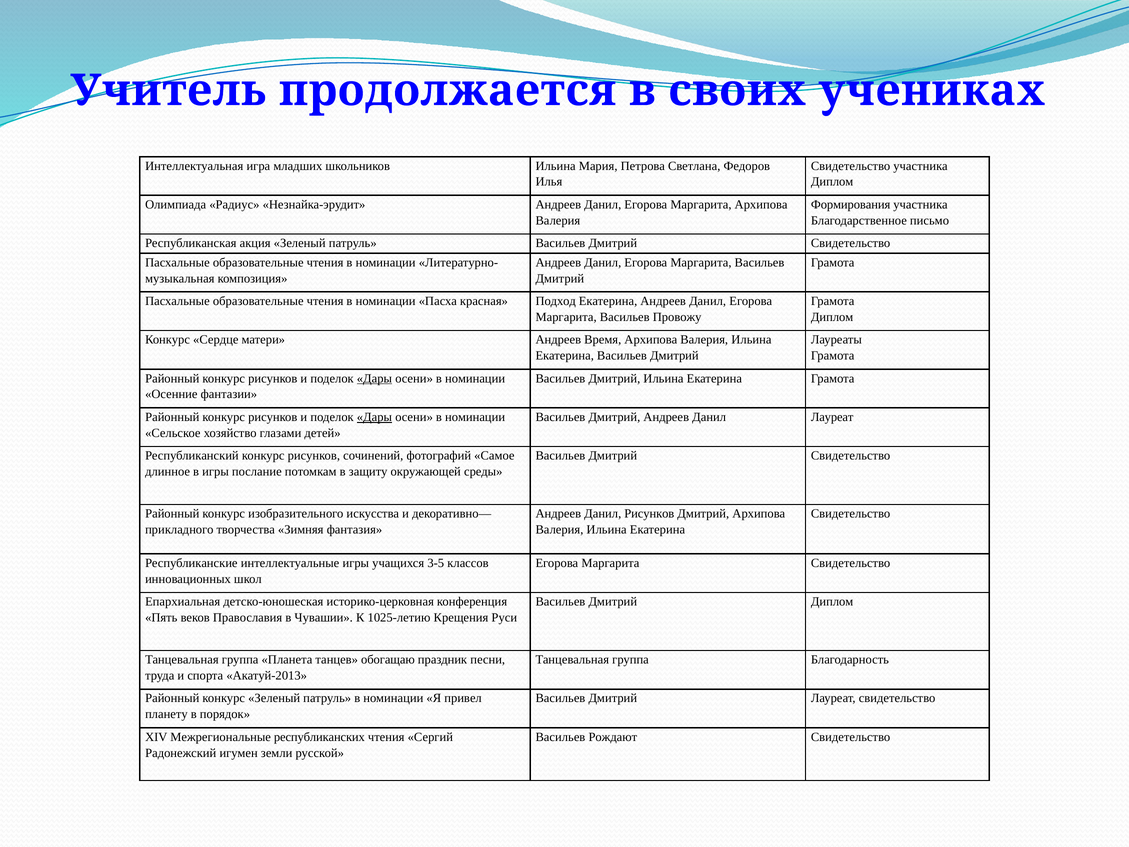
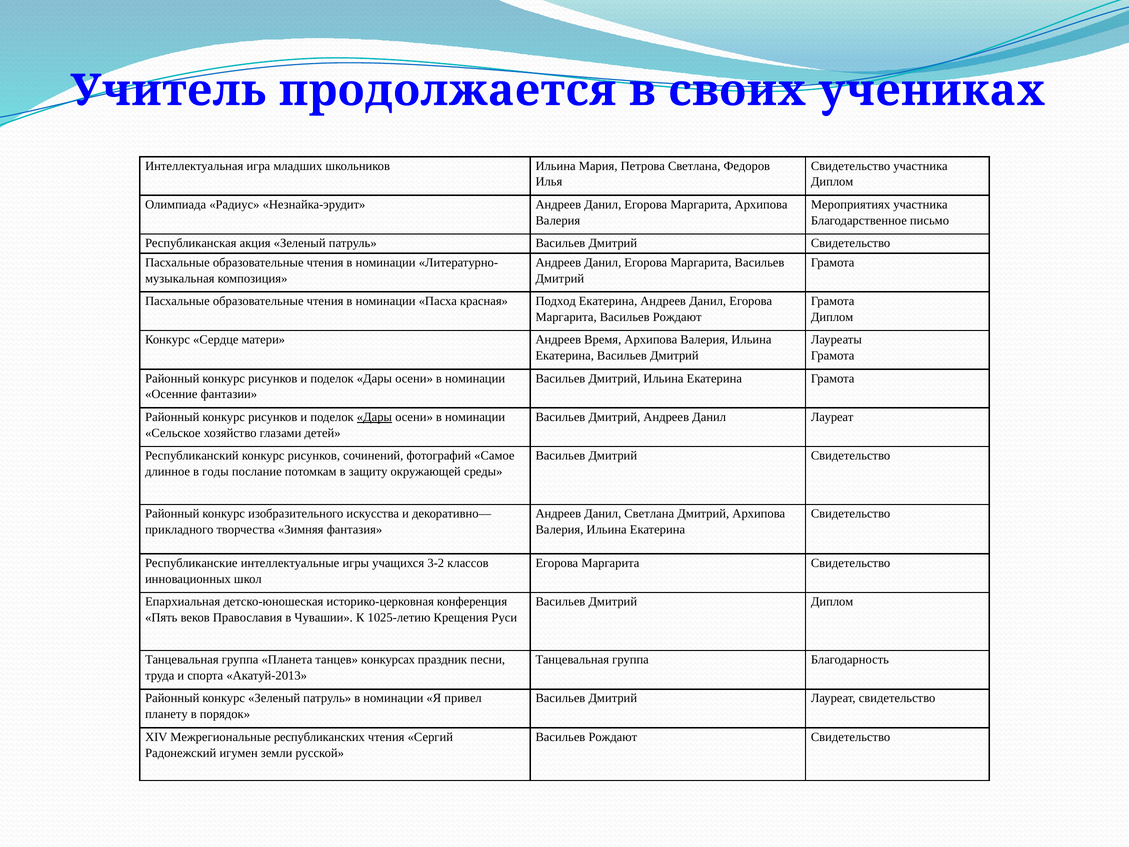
Формирования: Формирования -> Мероприятиях
Маргарита Васильев Провожу: Провожу -> Рождают
Дары at (374, 378) underline: present -> none
в игры: игры -> годы
Данил Рисунков: Рисунков -> Светлана
3-5: 3-5 -> 3-2
обогащаю: обогащаю -> конкурсах
